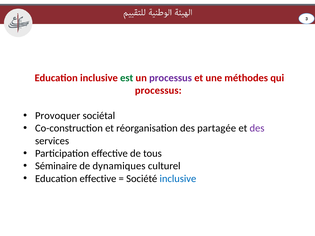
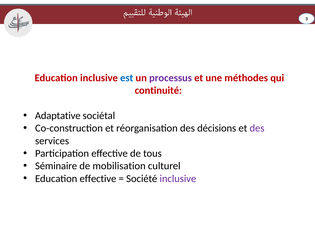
est colour: green -> blue
processus at (158, 91): processus -> continuité
Provoquer: Provoquer -> Adaptative
partagée: partagée -> décisions
dynamiques: dynamiques -> mobilisation
inclusive at (178, 179) colour: blue -> purple
